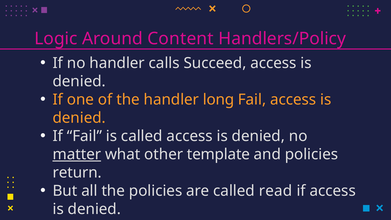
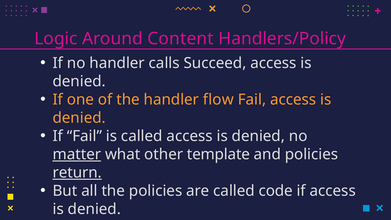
long: long -> flow
return underline: none -> present
read: read -> code
